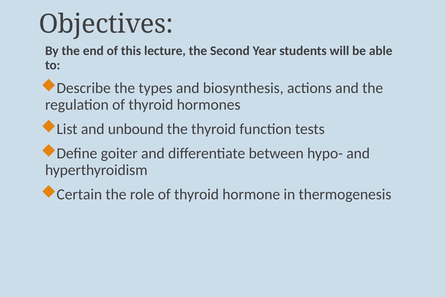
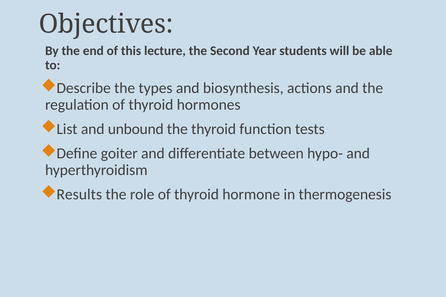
Certain: Certain -> Results
